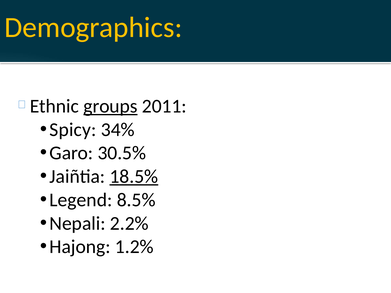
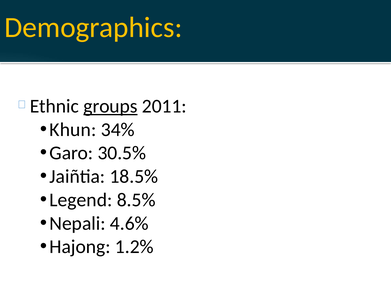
Spicy: Spicy -> Khun
18.5% underline: present -> none
2.2%: 2.2% -> 4.6%
